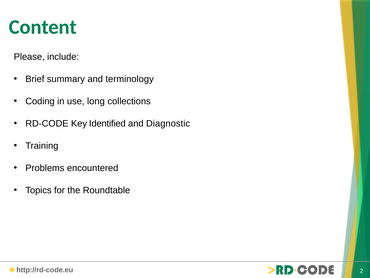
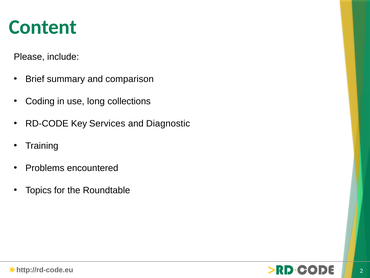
terminology: terminology -> comparison
Identified: Identified -> Services
